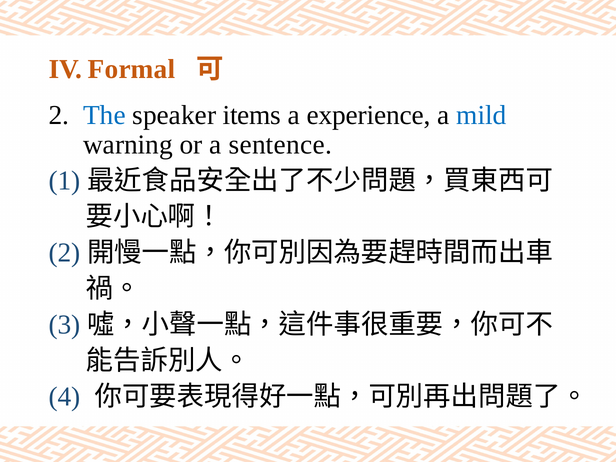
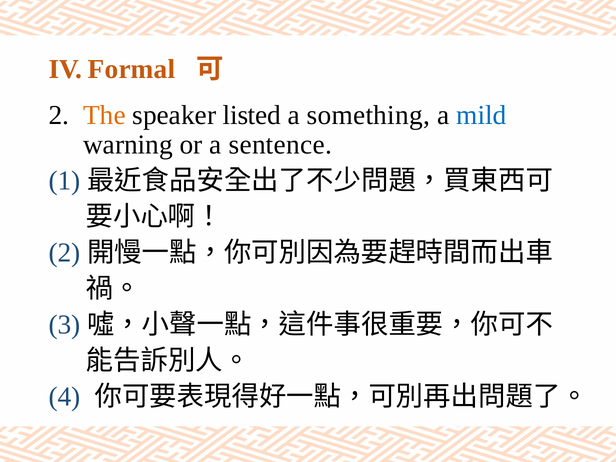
The colour: blue -> orange
items: items -> listed
experience: experience -> something
